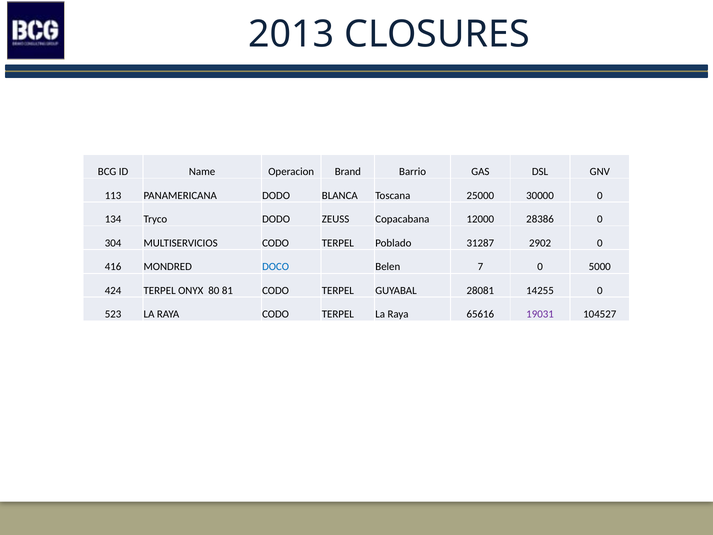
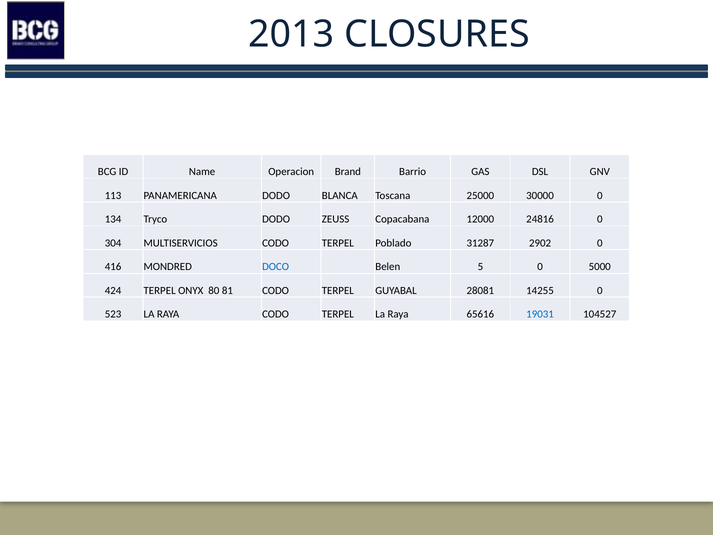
28386: 28386 -> 24816
7: 7 -> 5
19031 colour: purple -> blue
